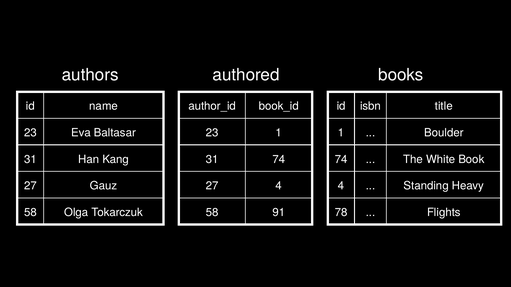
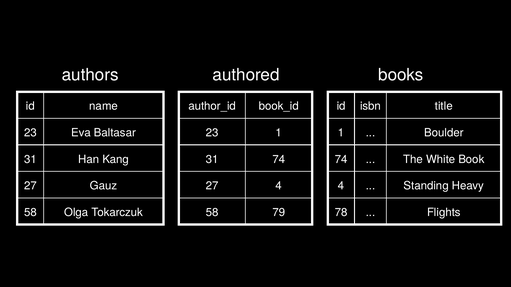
91: 91 -> 79
